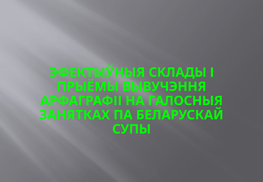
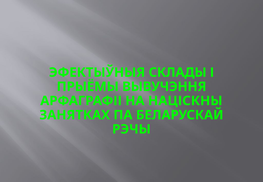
ГАЛОСНЫЯ: ГАЛОСНЫЯ -> НАЦІСКНЫ
СУПЫ: СУПЫ -> РЭЧЫ
